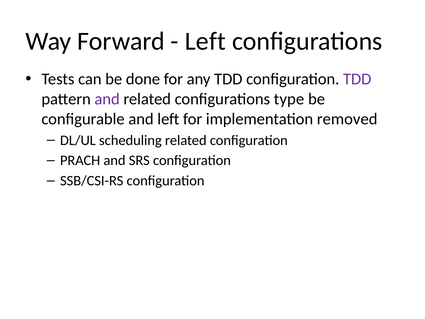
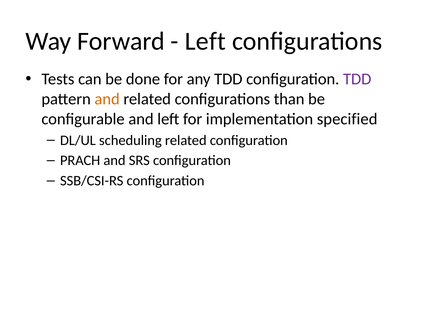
and at (107, 99) colour: purple -> orange
type: type -> than
removed: removed -> specified
